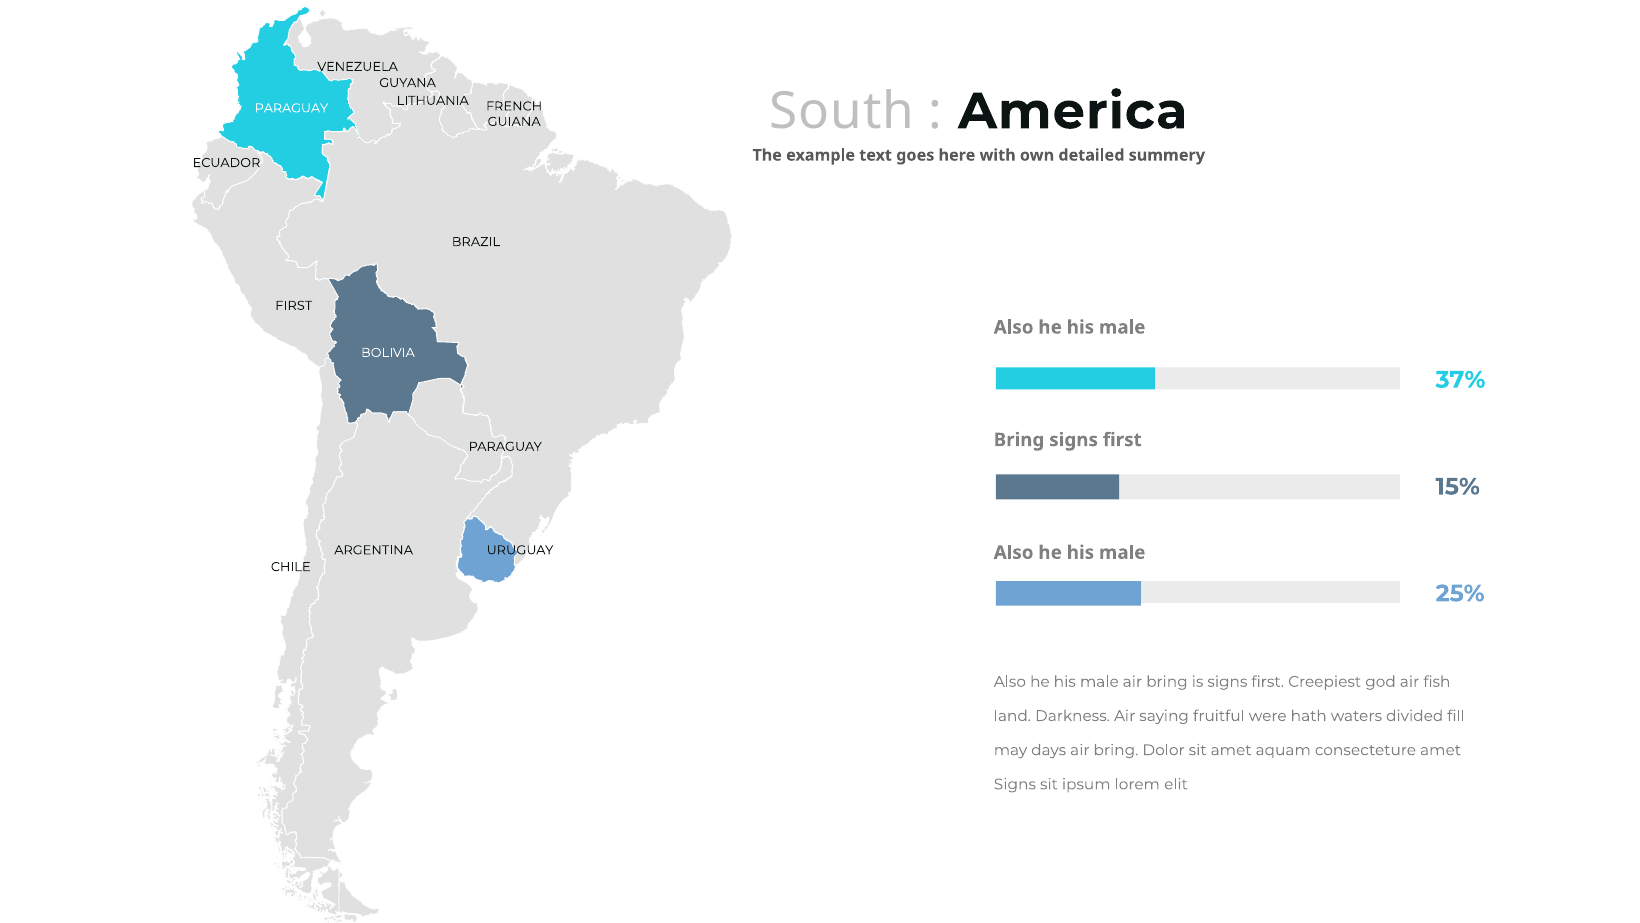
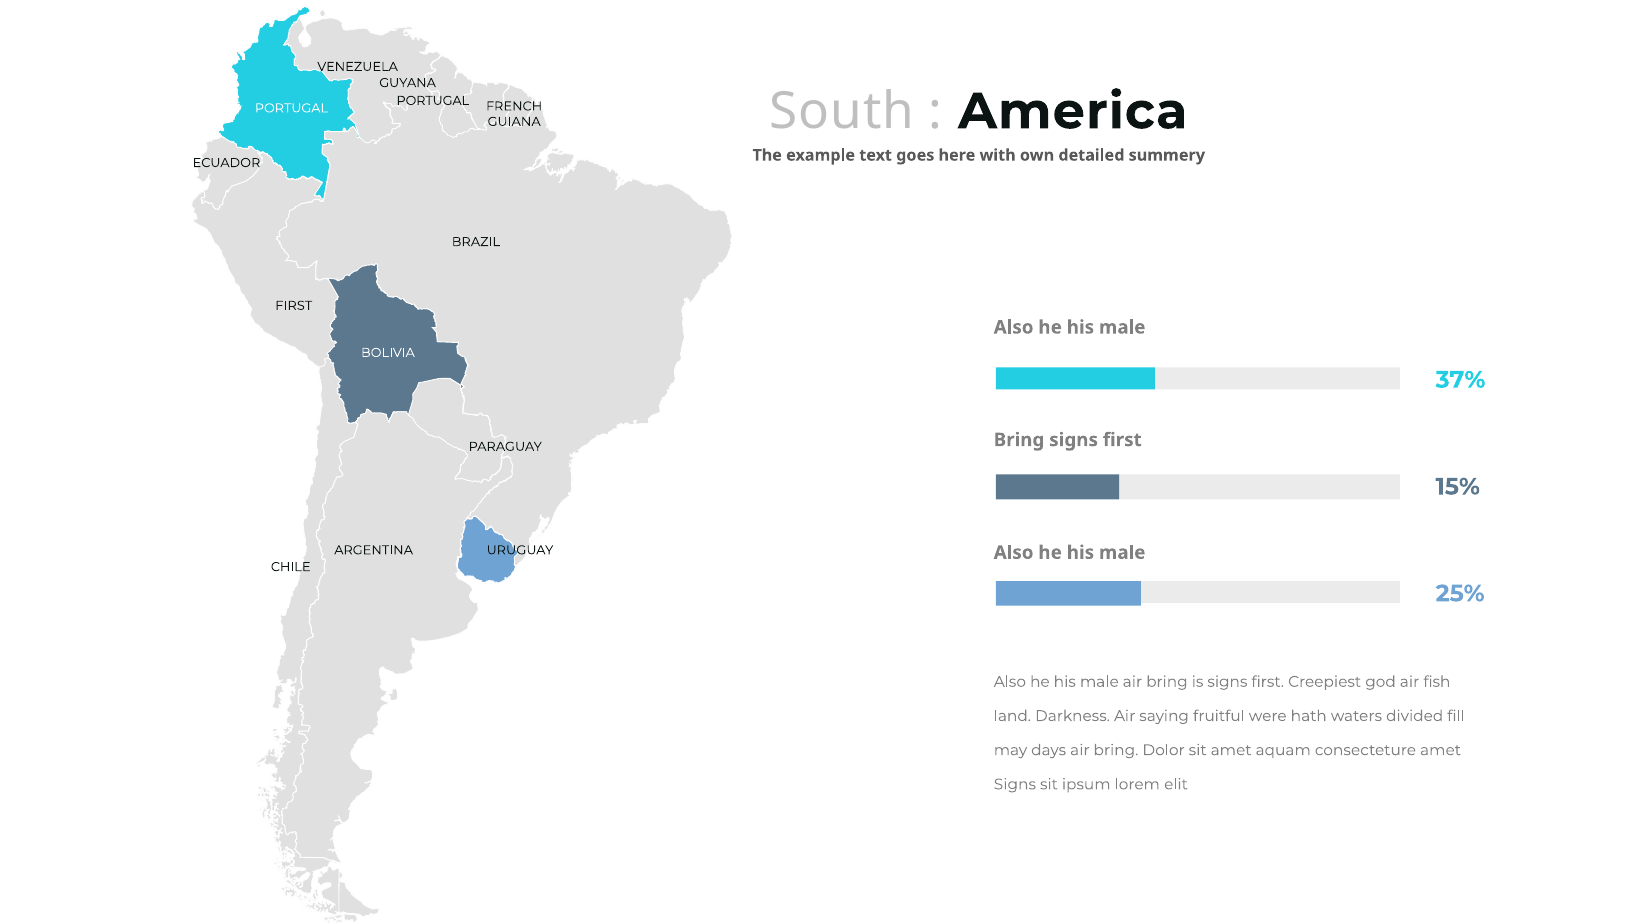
LITHUANIA at (433, 101): LITHUANIA -> PORTUGAL
PARAGUAY at (291, 108): PARAGUAY -> PORTUGAL
